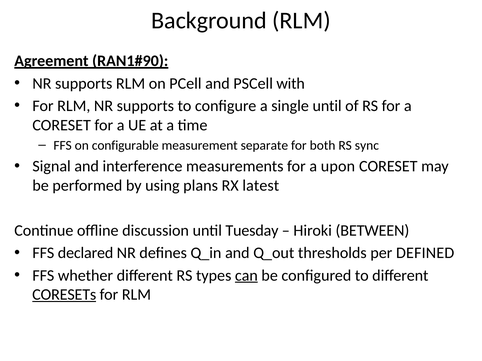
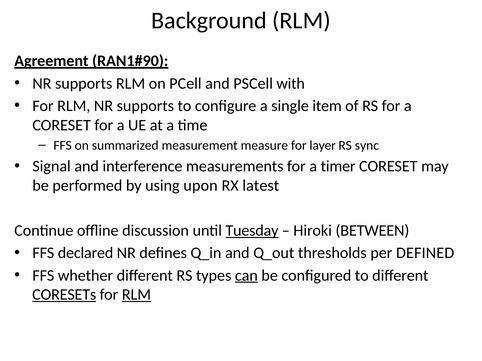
single until: until -> item
configurable: configurable -> summarized
separate: separate -> measure
both: both -> layer
upon: upon -> timer
plans: plans -> upon
Tuesday underline: none -> present
RLM at (136, 295) underline: none -> present
